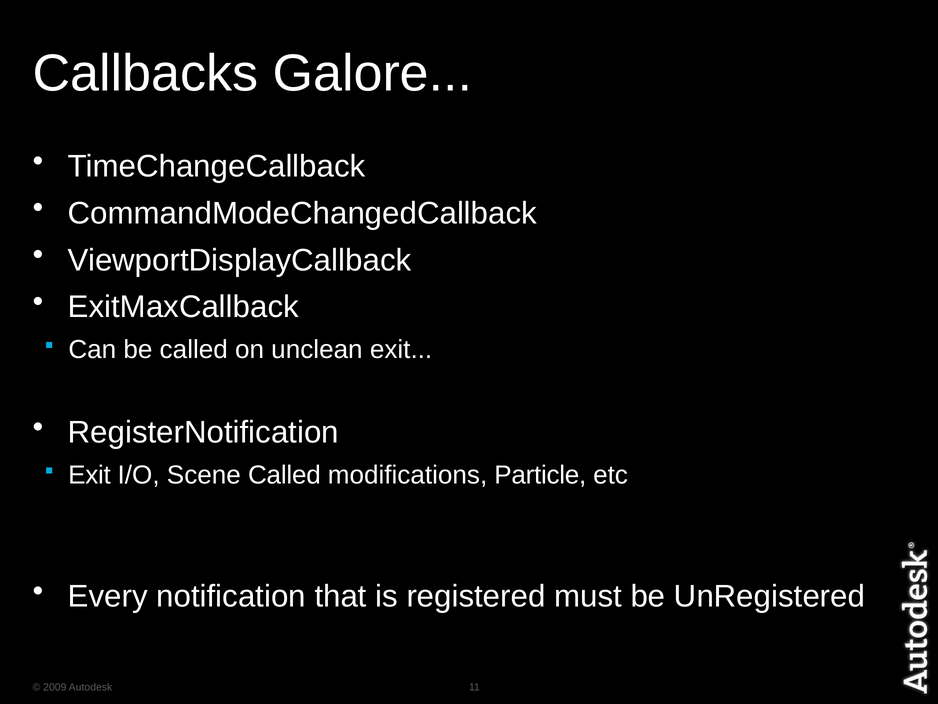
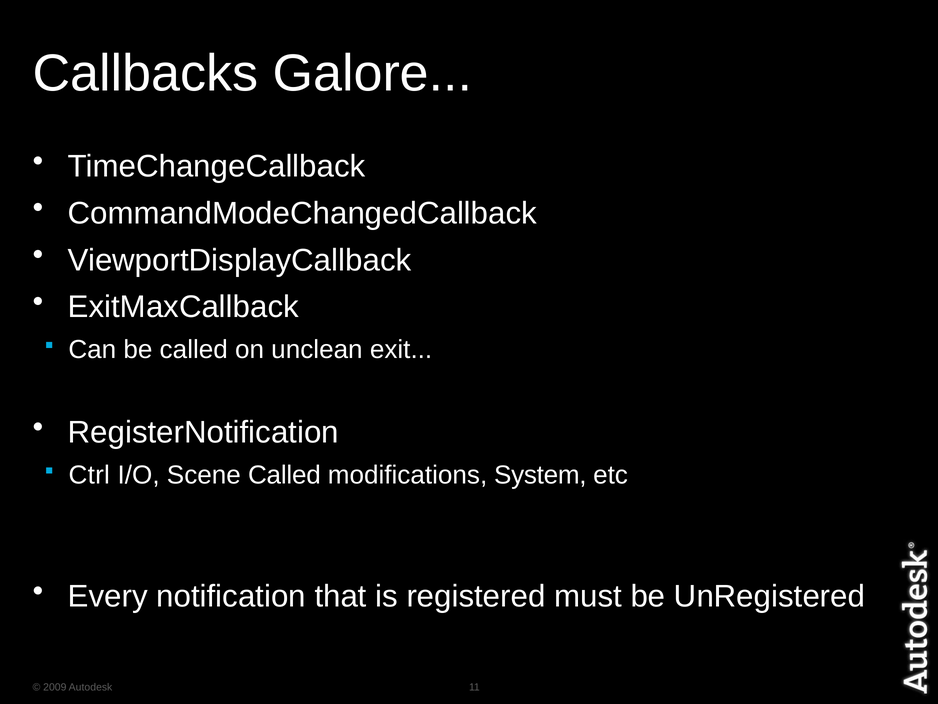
Exit at (90, 475): Exit -> Ctrl
Particle: Particle -> System
